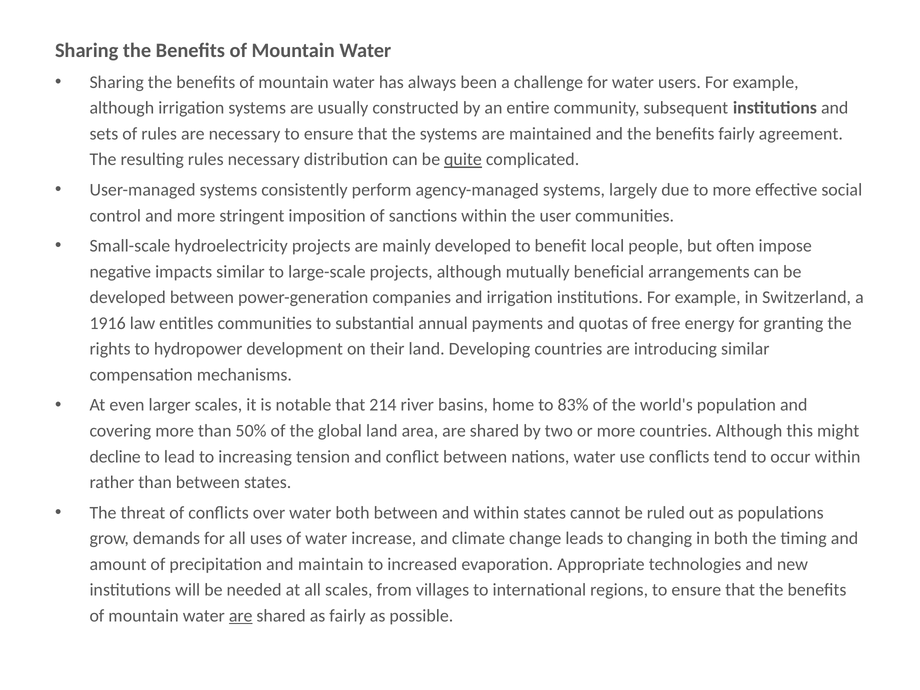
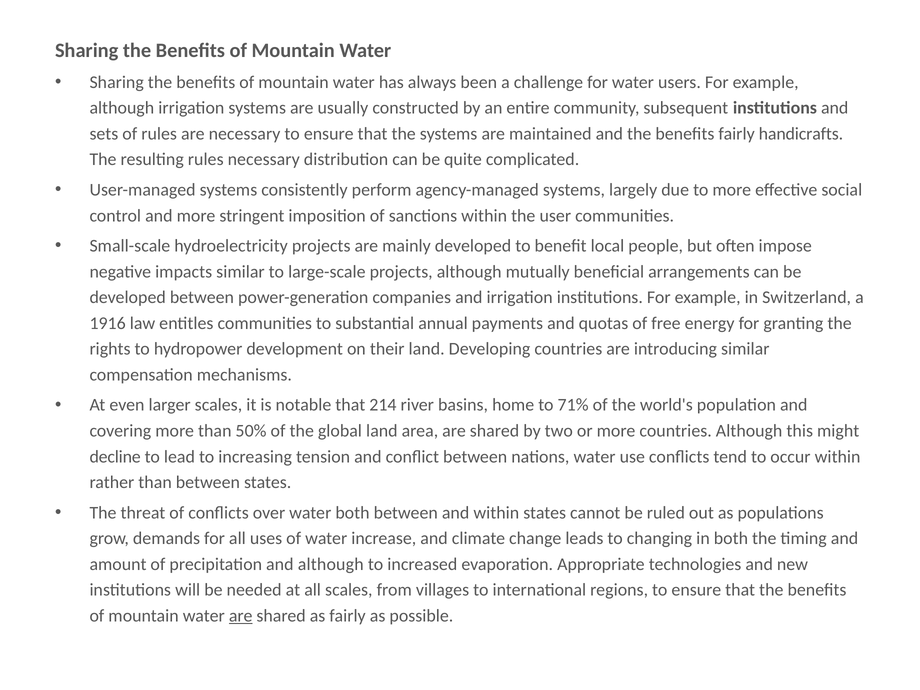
agreement: agreement -> handicrafts
quite underline: present -> none
83%: 83% -> 71%
and maintain: maintain -> although
